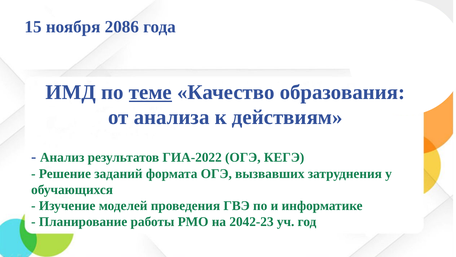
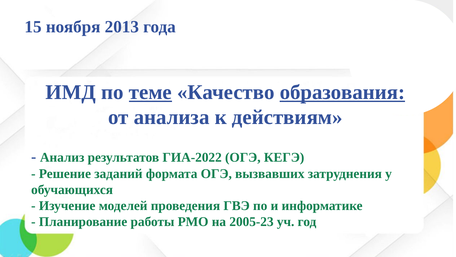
2086: 2086 -> 2013
образования underline: none -> present
2042-23: 2042-23 -> 2005-23
